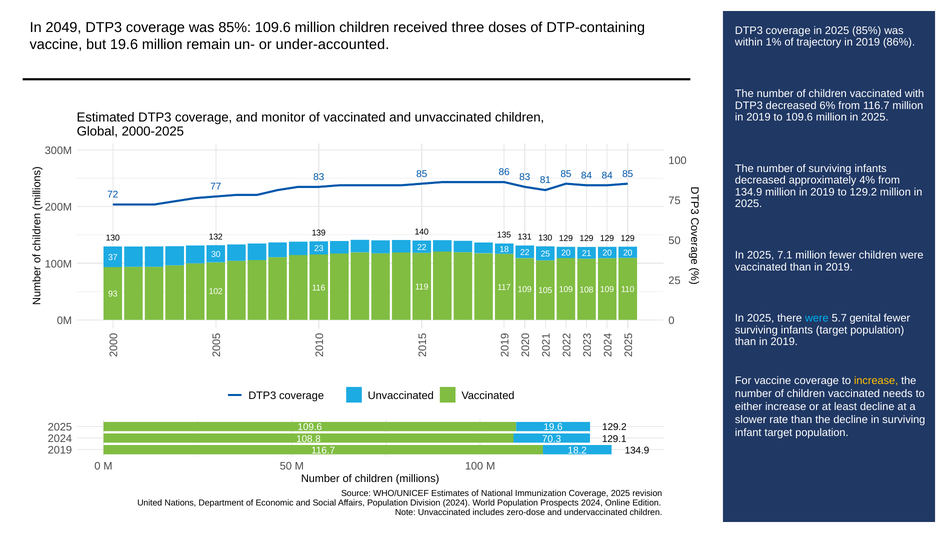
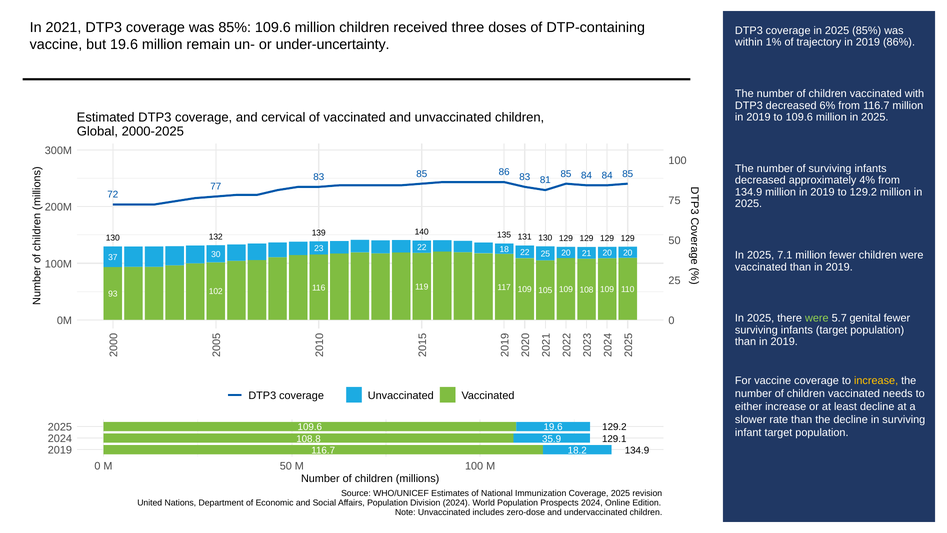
2049: 2049 -> 2021
under-accounted: under-accounted -> under-uncertainty
monitor: monitor -> cervical
were at (817, 318) colour: light blue -> light green
70.3: 70.3 -> 35.9
